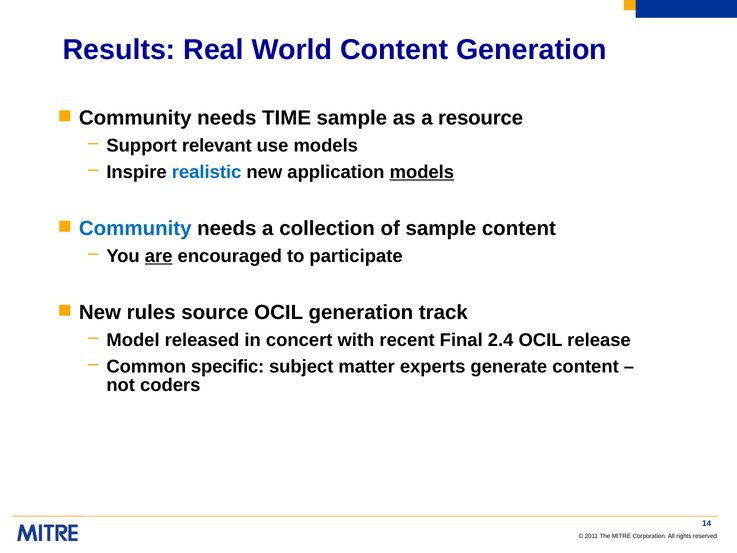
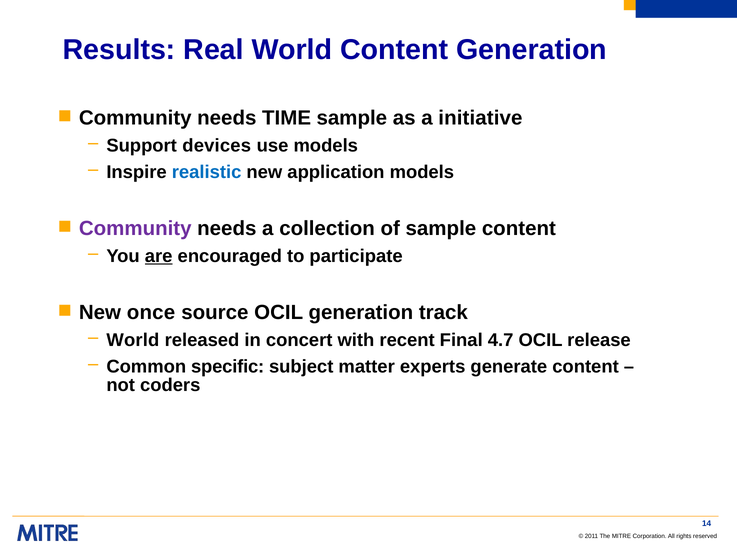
resource: resource -> initiative
relevant: relevant -> devices
models at (422, 172) underline: present -> none
Community at (135, 228) colour: blue -> purple
rules: rules -> once
Model at (133, 340): Model -> World
2.4: 2.4 -> 4.7
